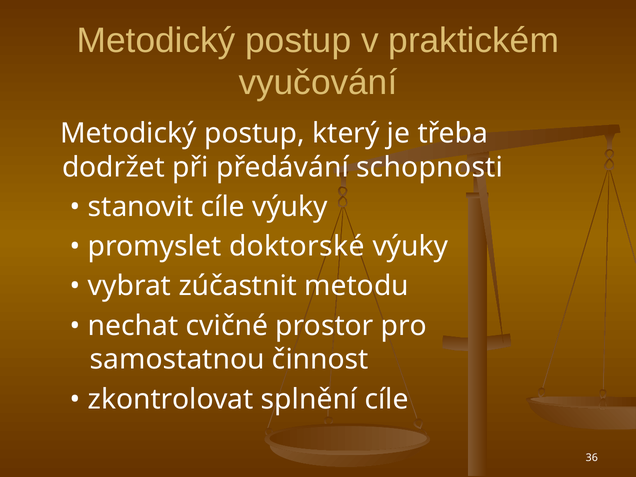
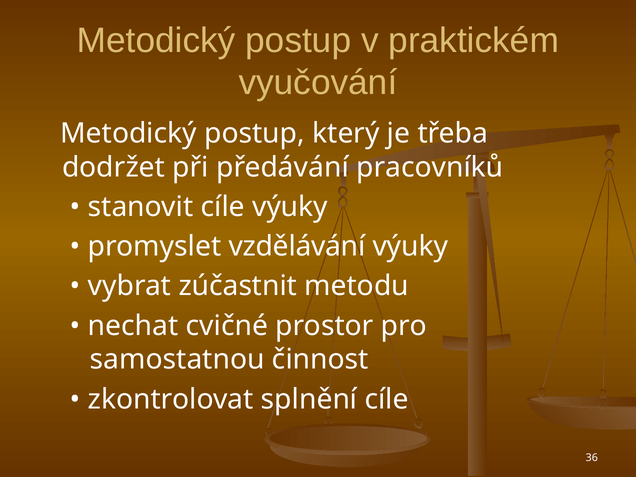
schopnosti: schopnosti -> pracovníků
doktorské: doktorské -> vzdělávání
